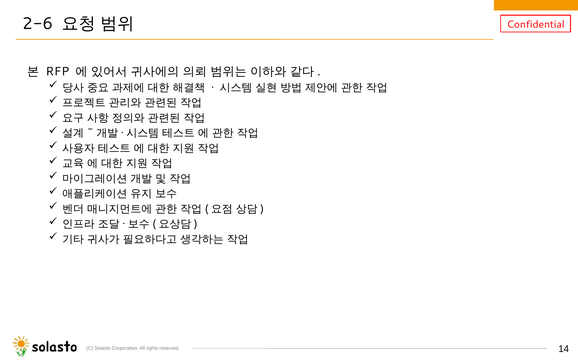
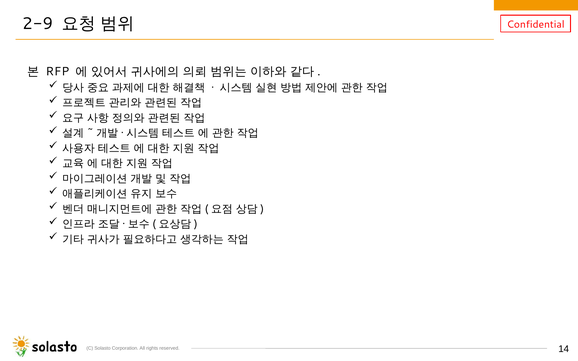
2-6: 2-6 -> 2-9
